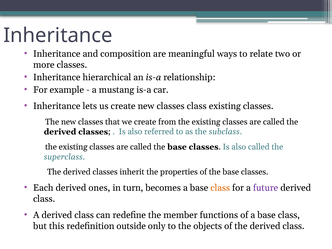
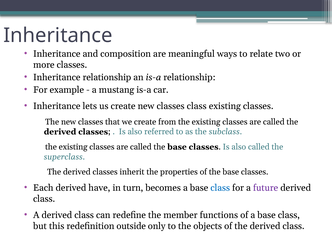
Inheritance hierarchical: hierarchical -> relationship
ones: ones -> have
class at (220, 188) colour: orange -> blue
